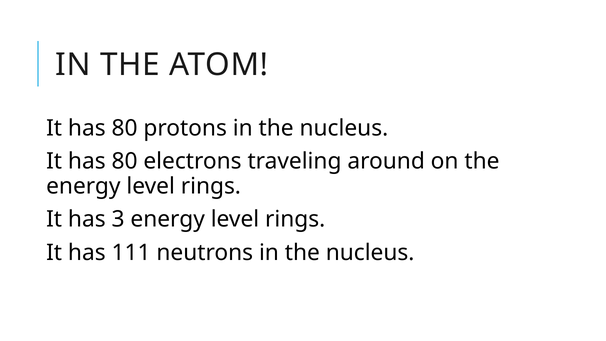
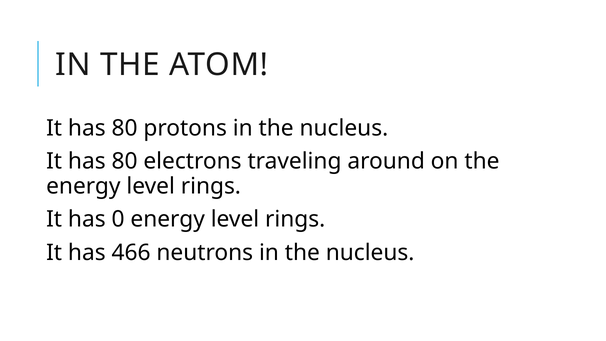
3: 3 -> 0
111: 111 -> 466
